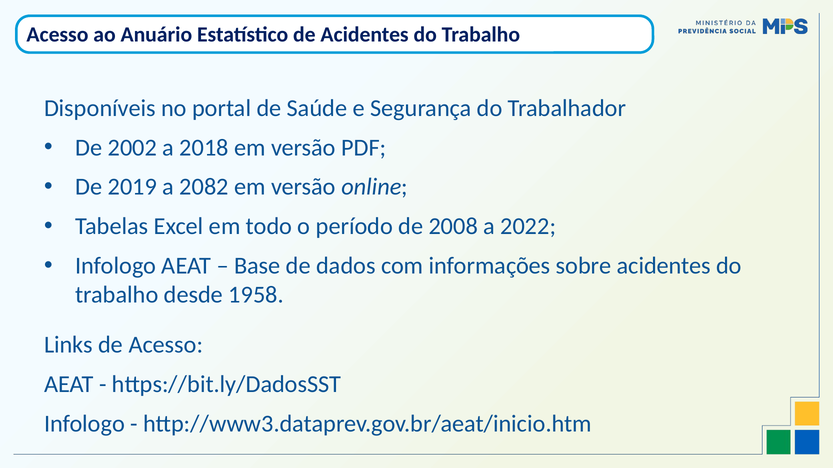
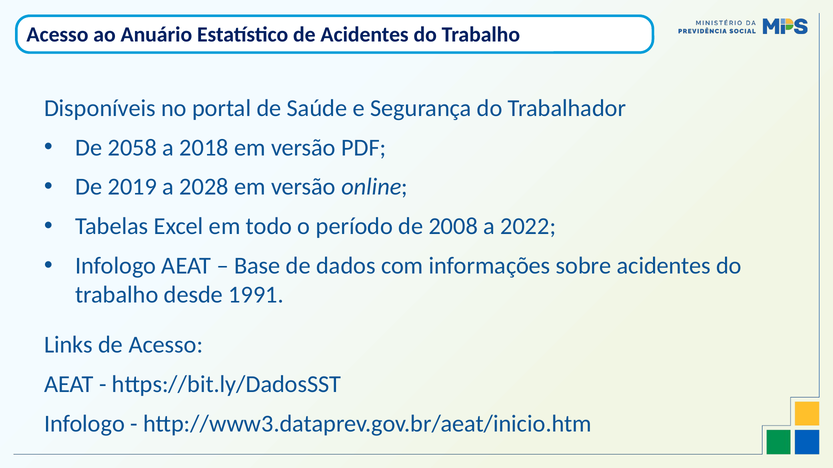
2002: 2002 -> 2058
2082: 2082 -> 2028
1958: 1958 -> 1991
